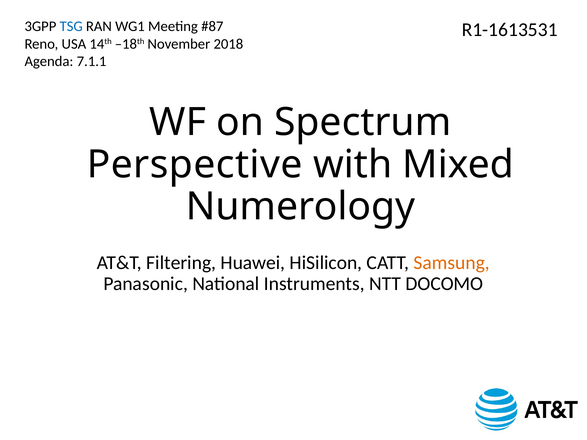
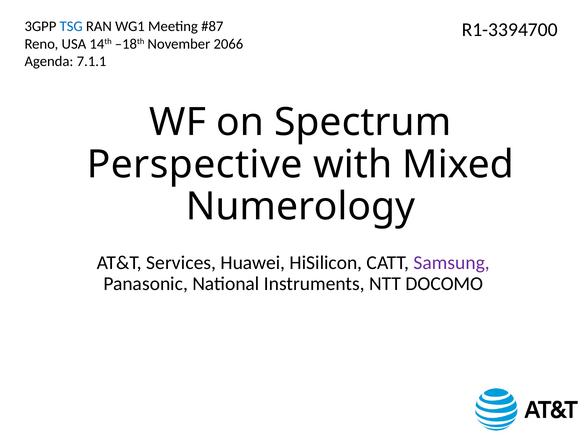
R1-1613531: R1-1613531 -> R1-3394700
2018: 2018 -> 2066
Filtering: Filtering -> Services
Samsung colour: orange -> purple
